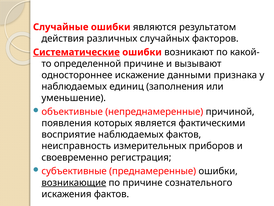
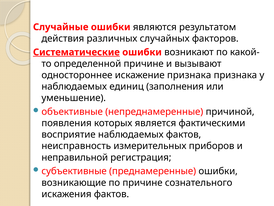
искажение данными: данными -> признака
своевременно: своевременно -> неправильной
возникающие underline: present -> none
